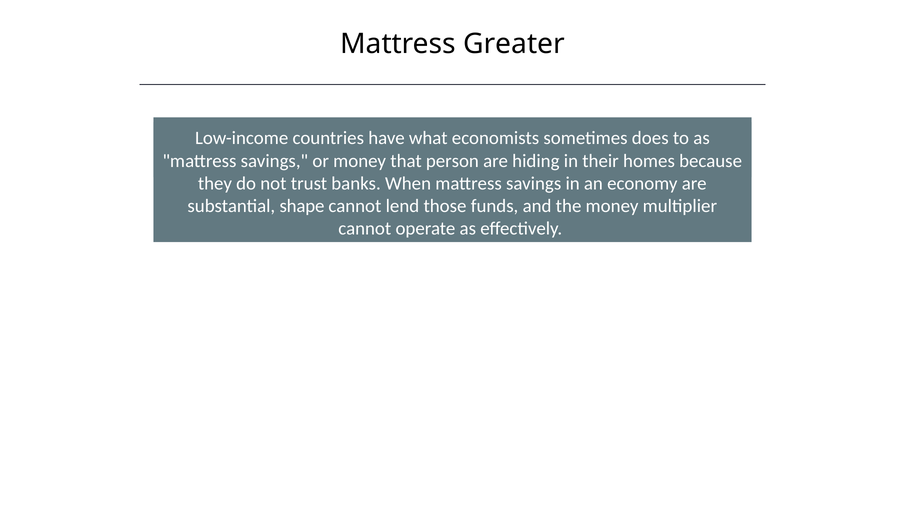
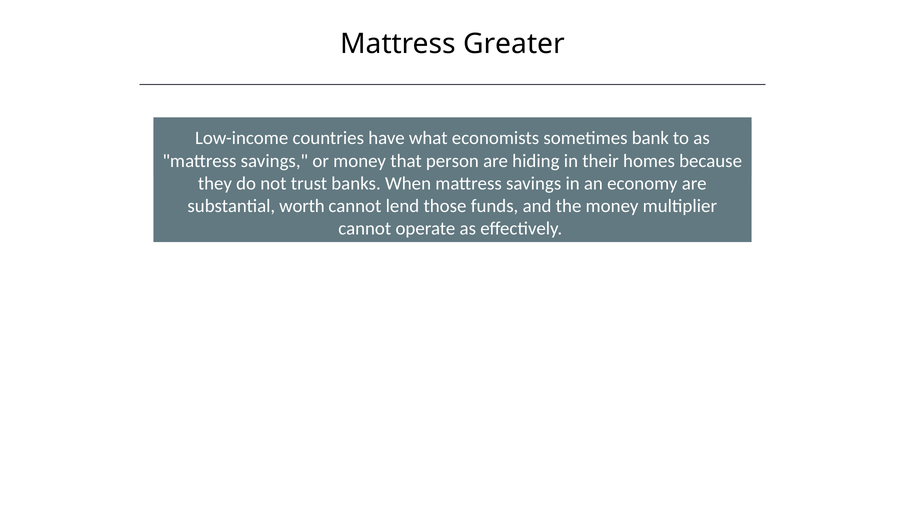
does: does -> bank
shape: shape -> worth
